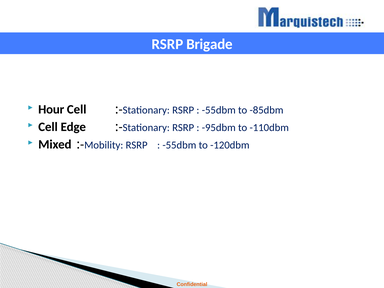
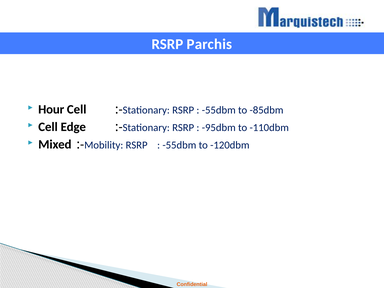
Brigade: Brigade -> Parchis
